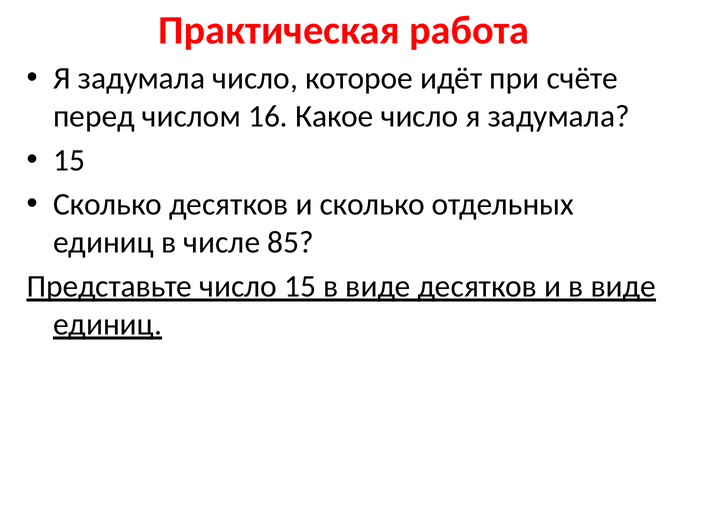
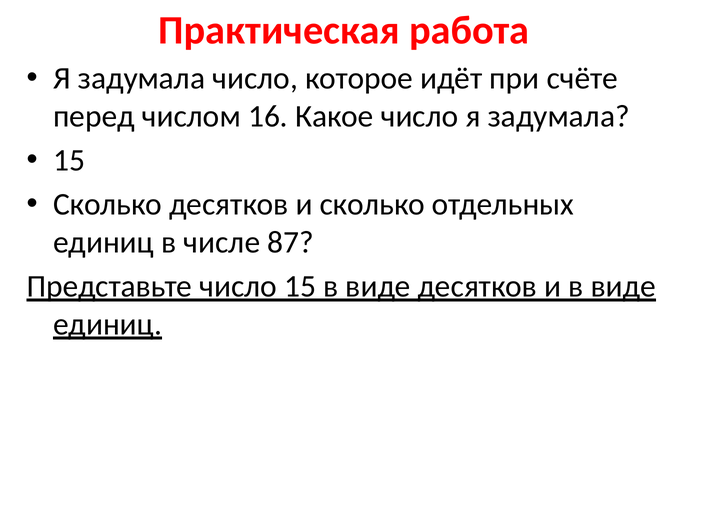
85: 85 -> 87
